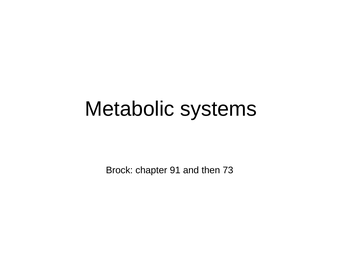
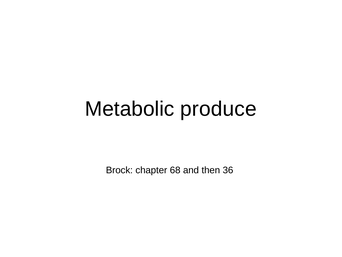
systems: systems -> produce
91: 91 -> 68
73: 73 -> 36
